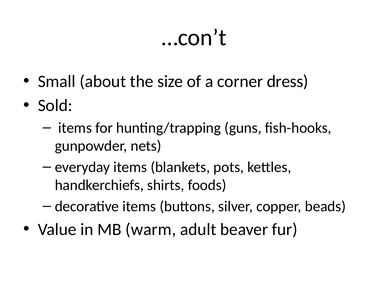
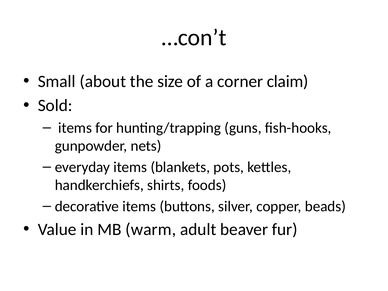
dress: dress -> claim
